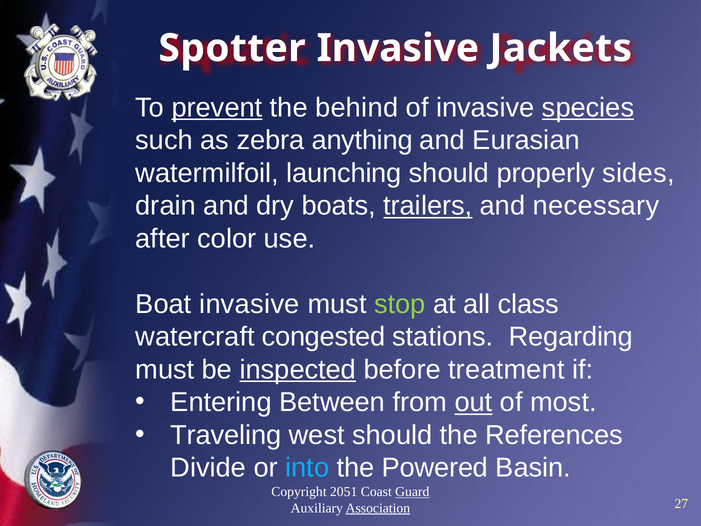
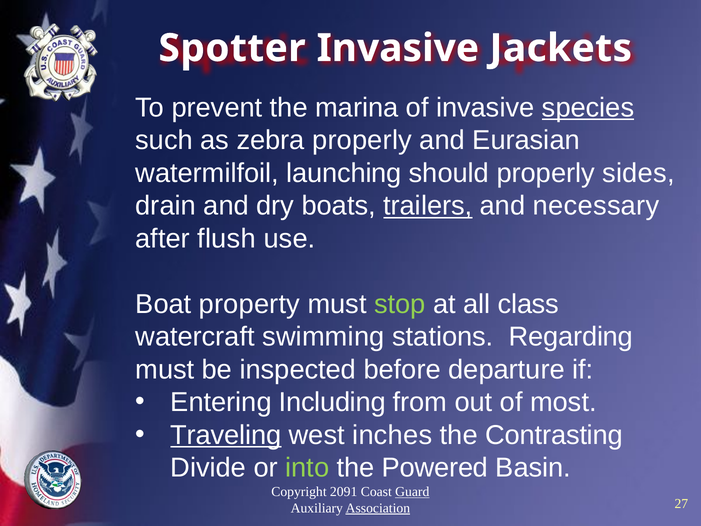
prevent underline: present -> none
behind: behind -> marina
zebra anything: anything -> properly
color: color -> flush
Boat invasive: invasive -> property
congested: congested -> swimming
inspected underline: present -> none
treatment: treatment -> departure
Between: Between -> Including
out underline: present -> none
Traveling underline: none -> present
west should: should -> inches
References: References -> Contrasting
into colour: light blue -> light green
2051: 2051 -> 2091
